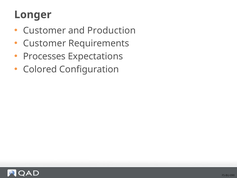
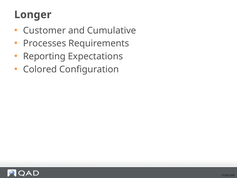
Production: Production -> Cumulative
Customer at (45, 43): Customer -> Processes
Processes: Processes -> Reporting
